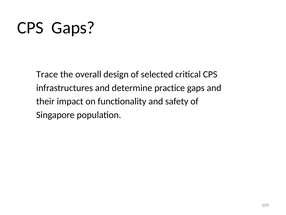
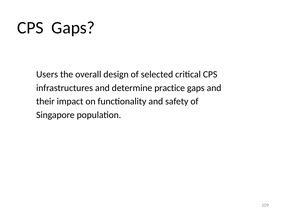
Trace: Trace -> Users
